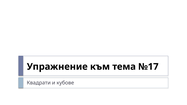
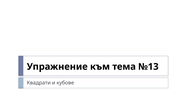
№17: №17 -> №13
